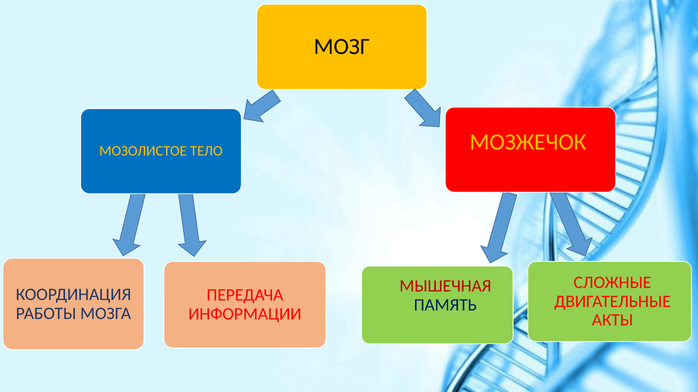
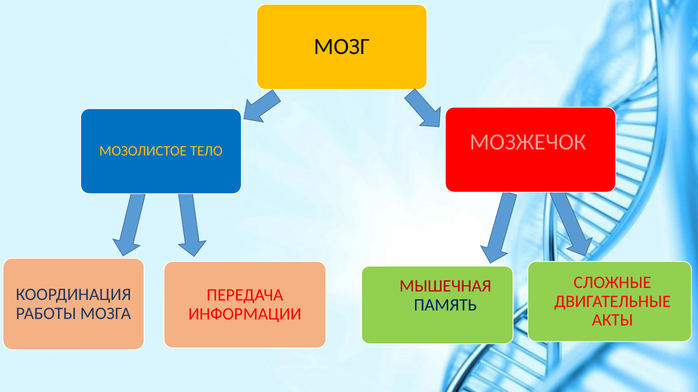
МОЗЖЕЧОК colour: yellow -> pink
